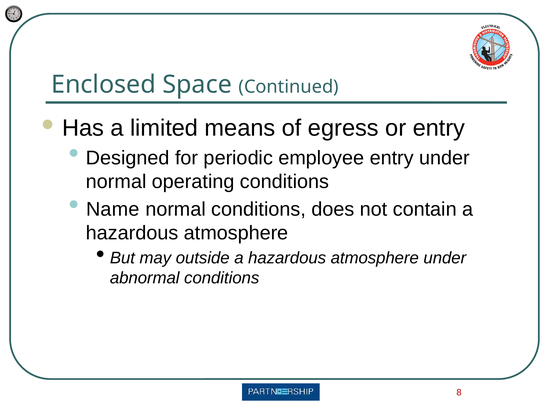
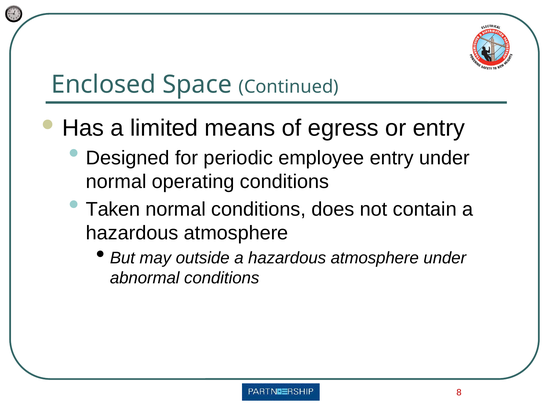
Name: Name -> Taken
